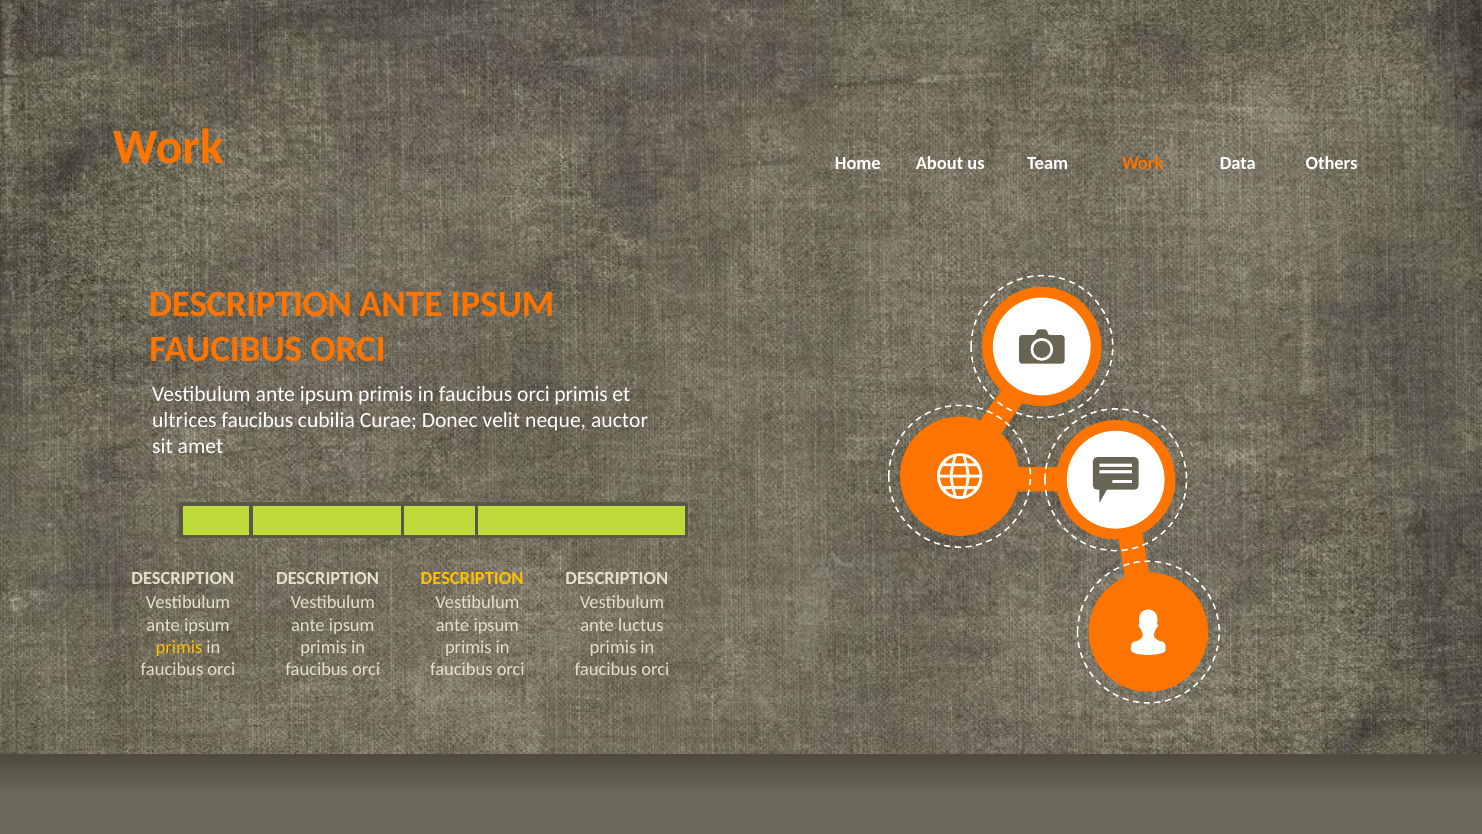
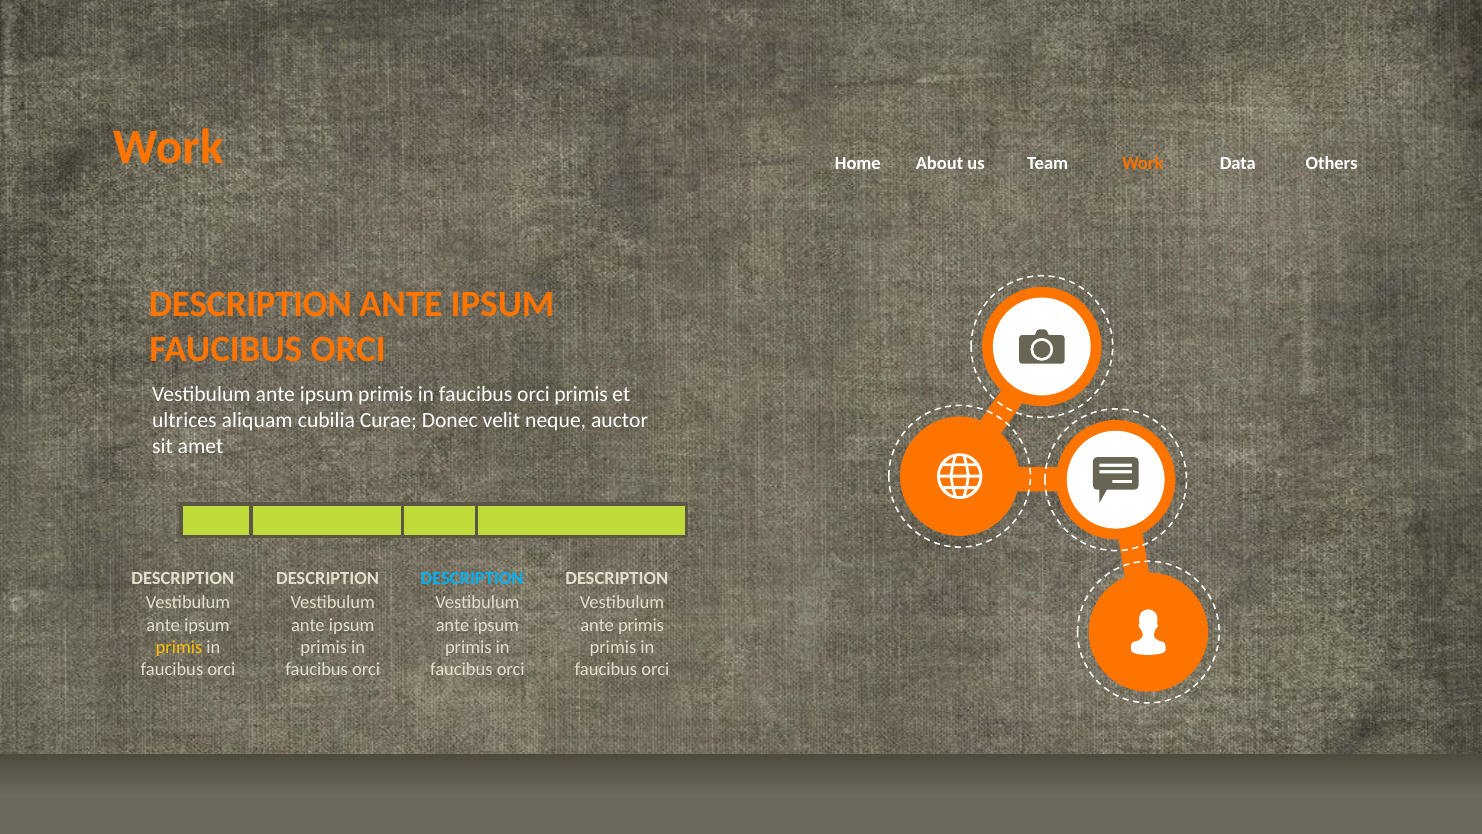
ultrices faucibus: faucibus -> aliquam
DESCRIPTION at (472, 578) colour: yellow -> light blue
ante luctus: luctus -> primis
